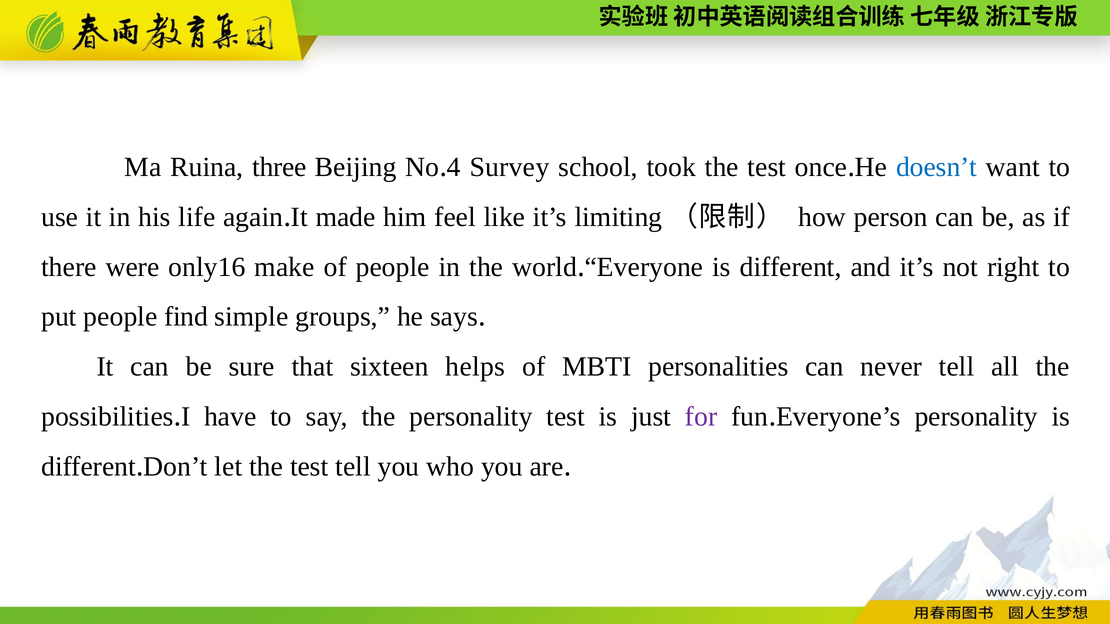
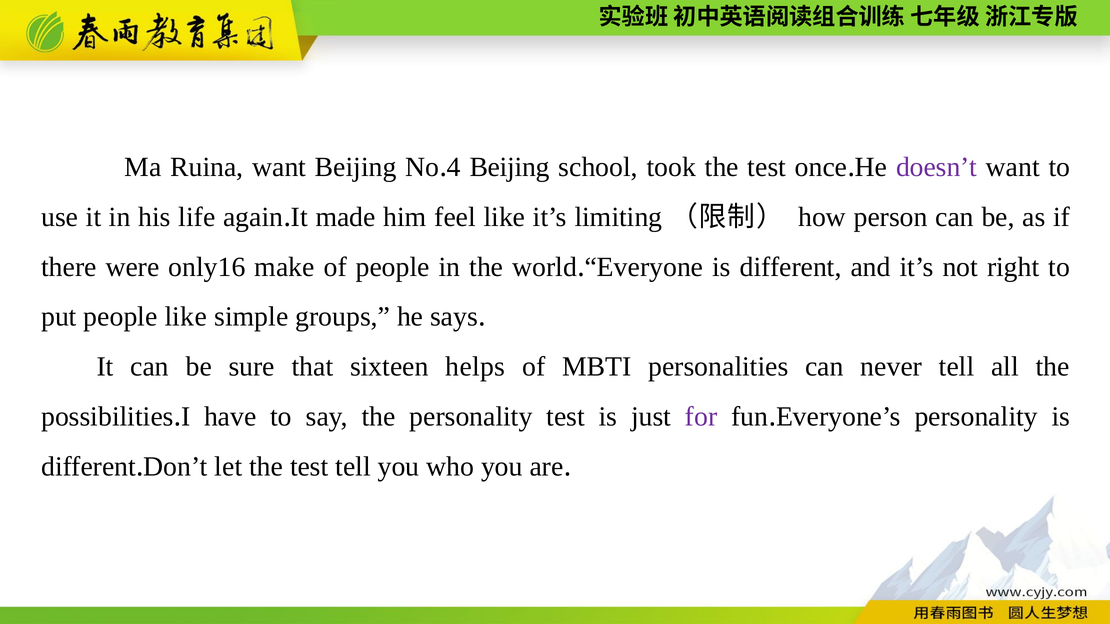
Ruina three: three -> want
Survey at (509, 167): Survey -> Beijing
doesn’t colour: blue -> purple
people find: find -> like
